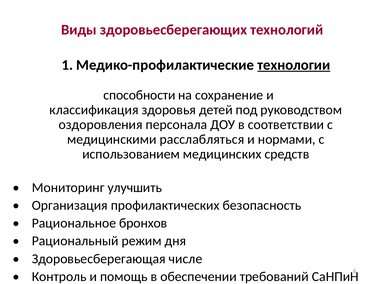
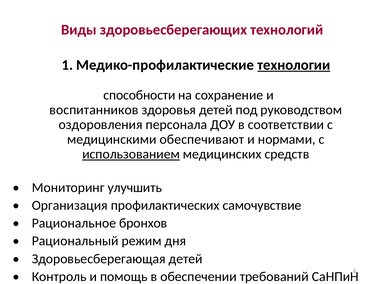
классификация: классификация -> воспитанников
расслабляться: расслабляться -> обеспечивают
использованием underline: none -> present
безопасность: безопасность -> самочувствие
Здоровьесберегающая числе: числе -> детей
